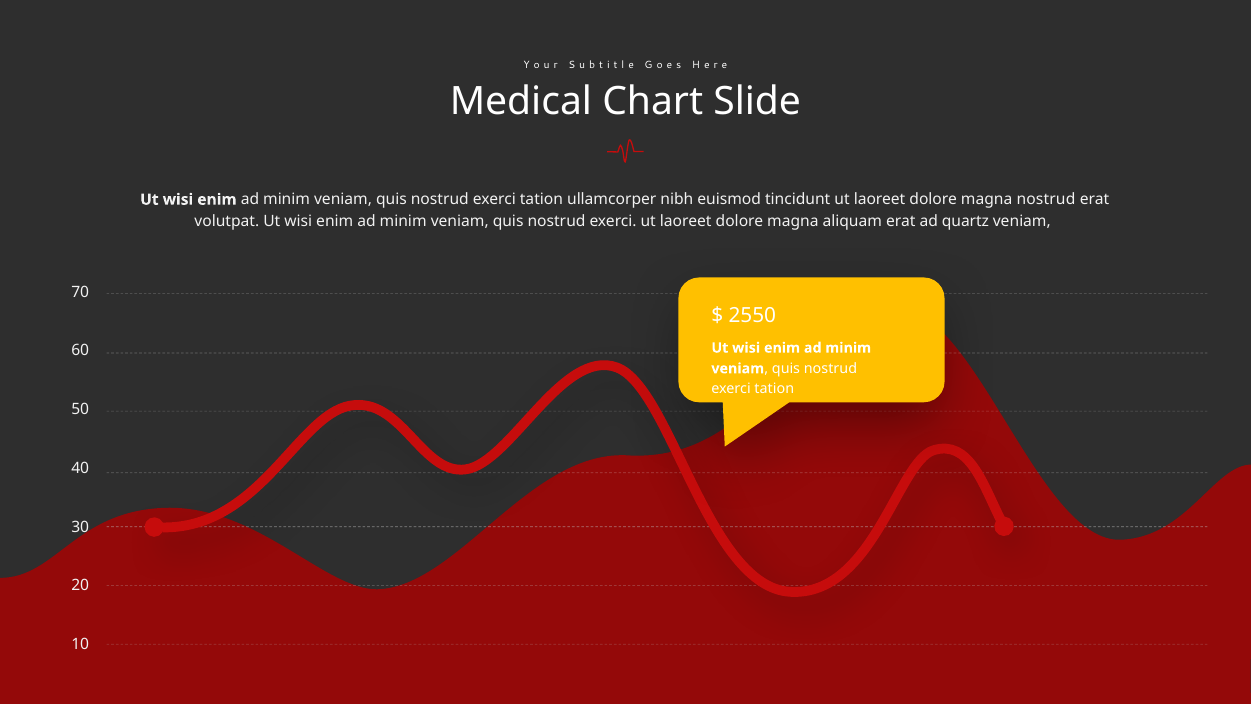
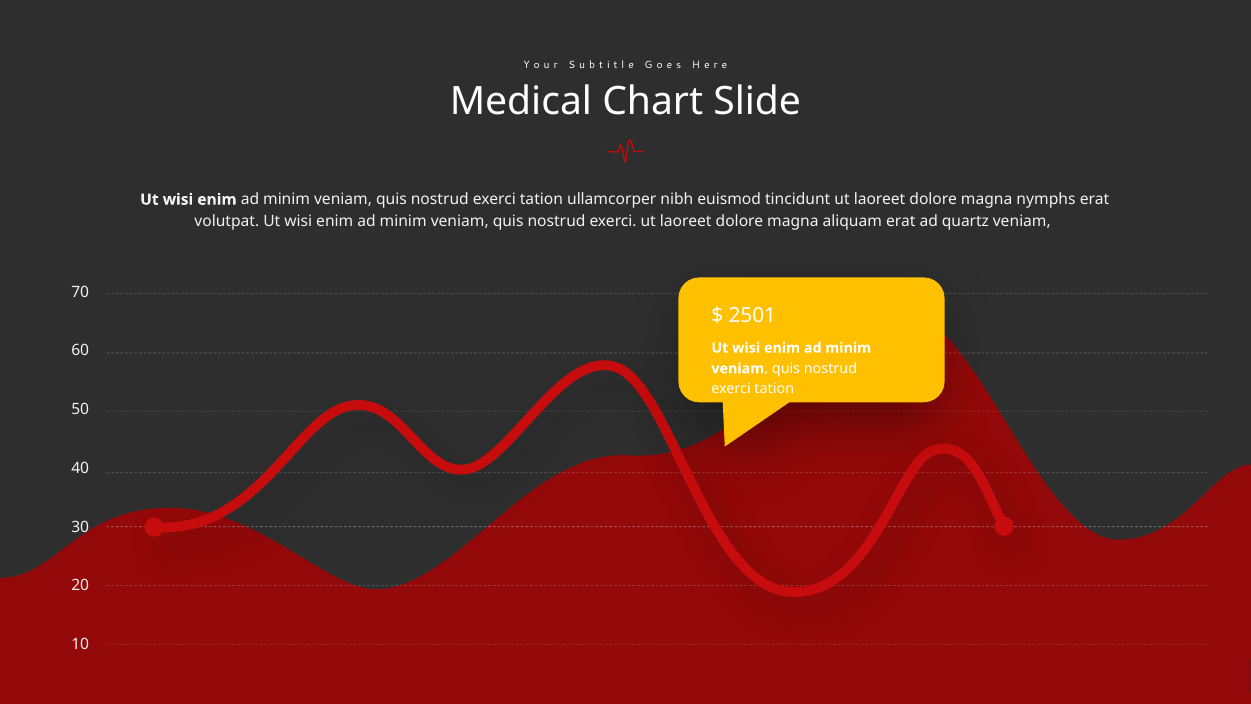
magna nostrud: nostrud -> nymphs
2550: 2550 -> 2501
